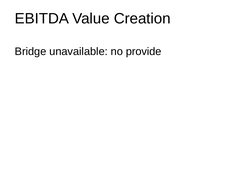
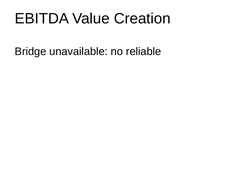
provide: provide -> reliable
